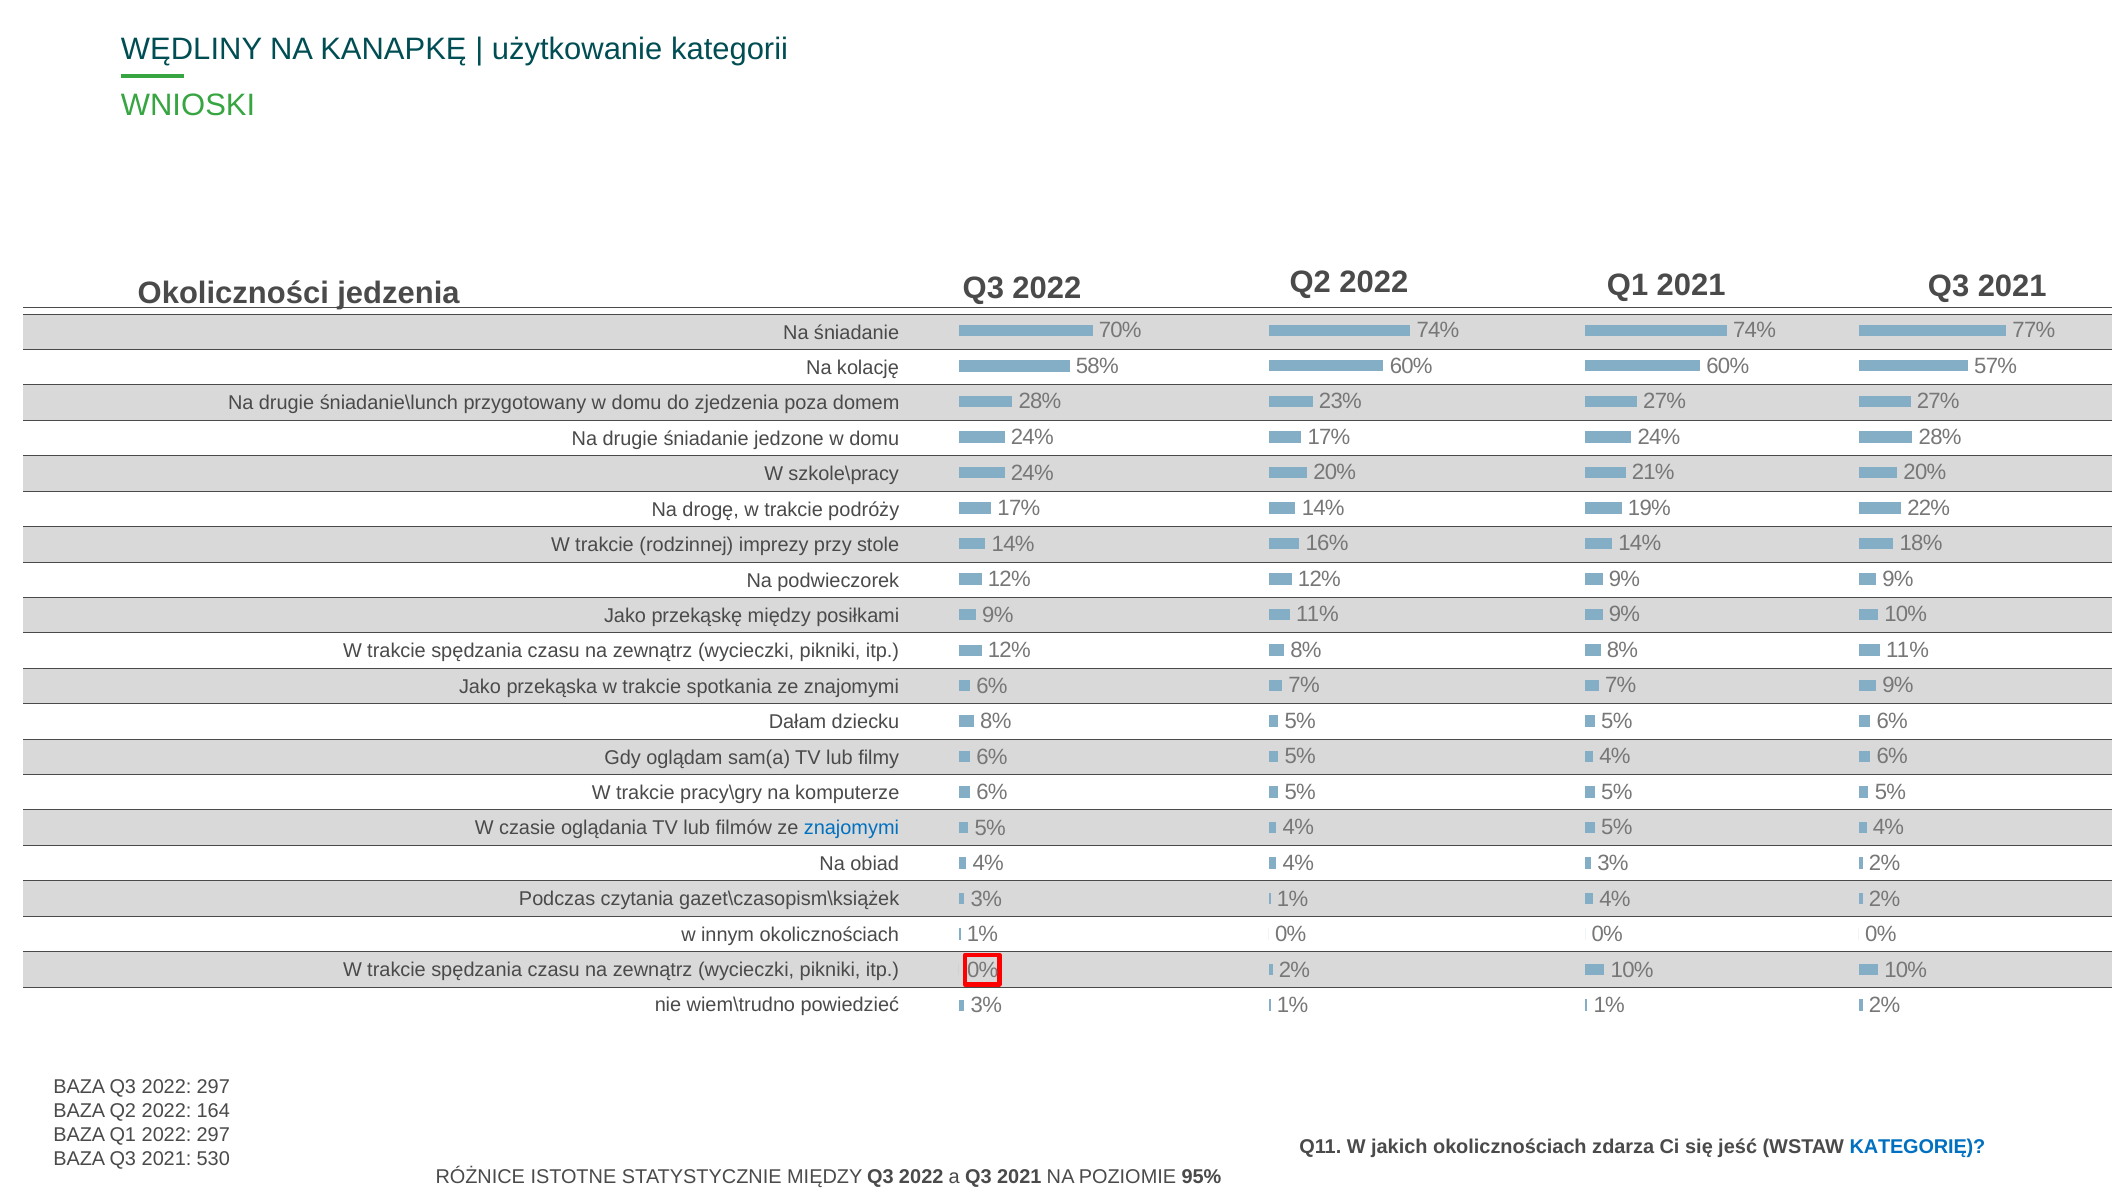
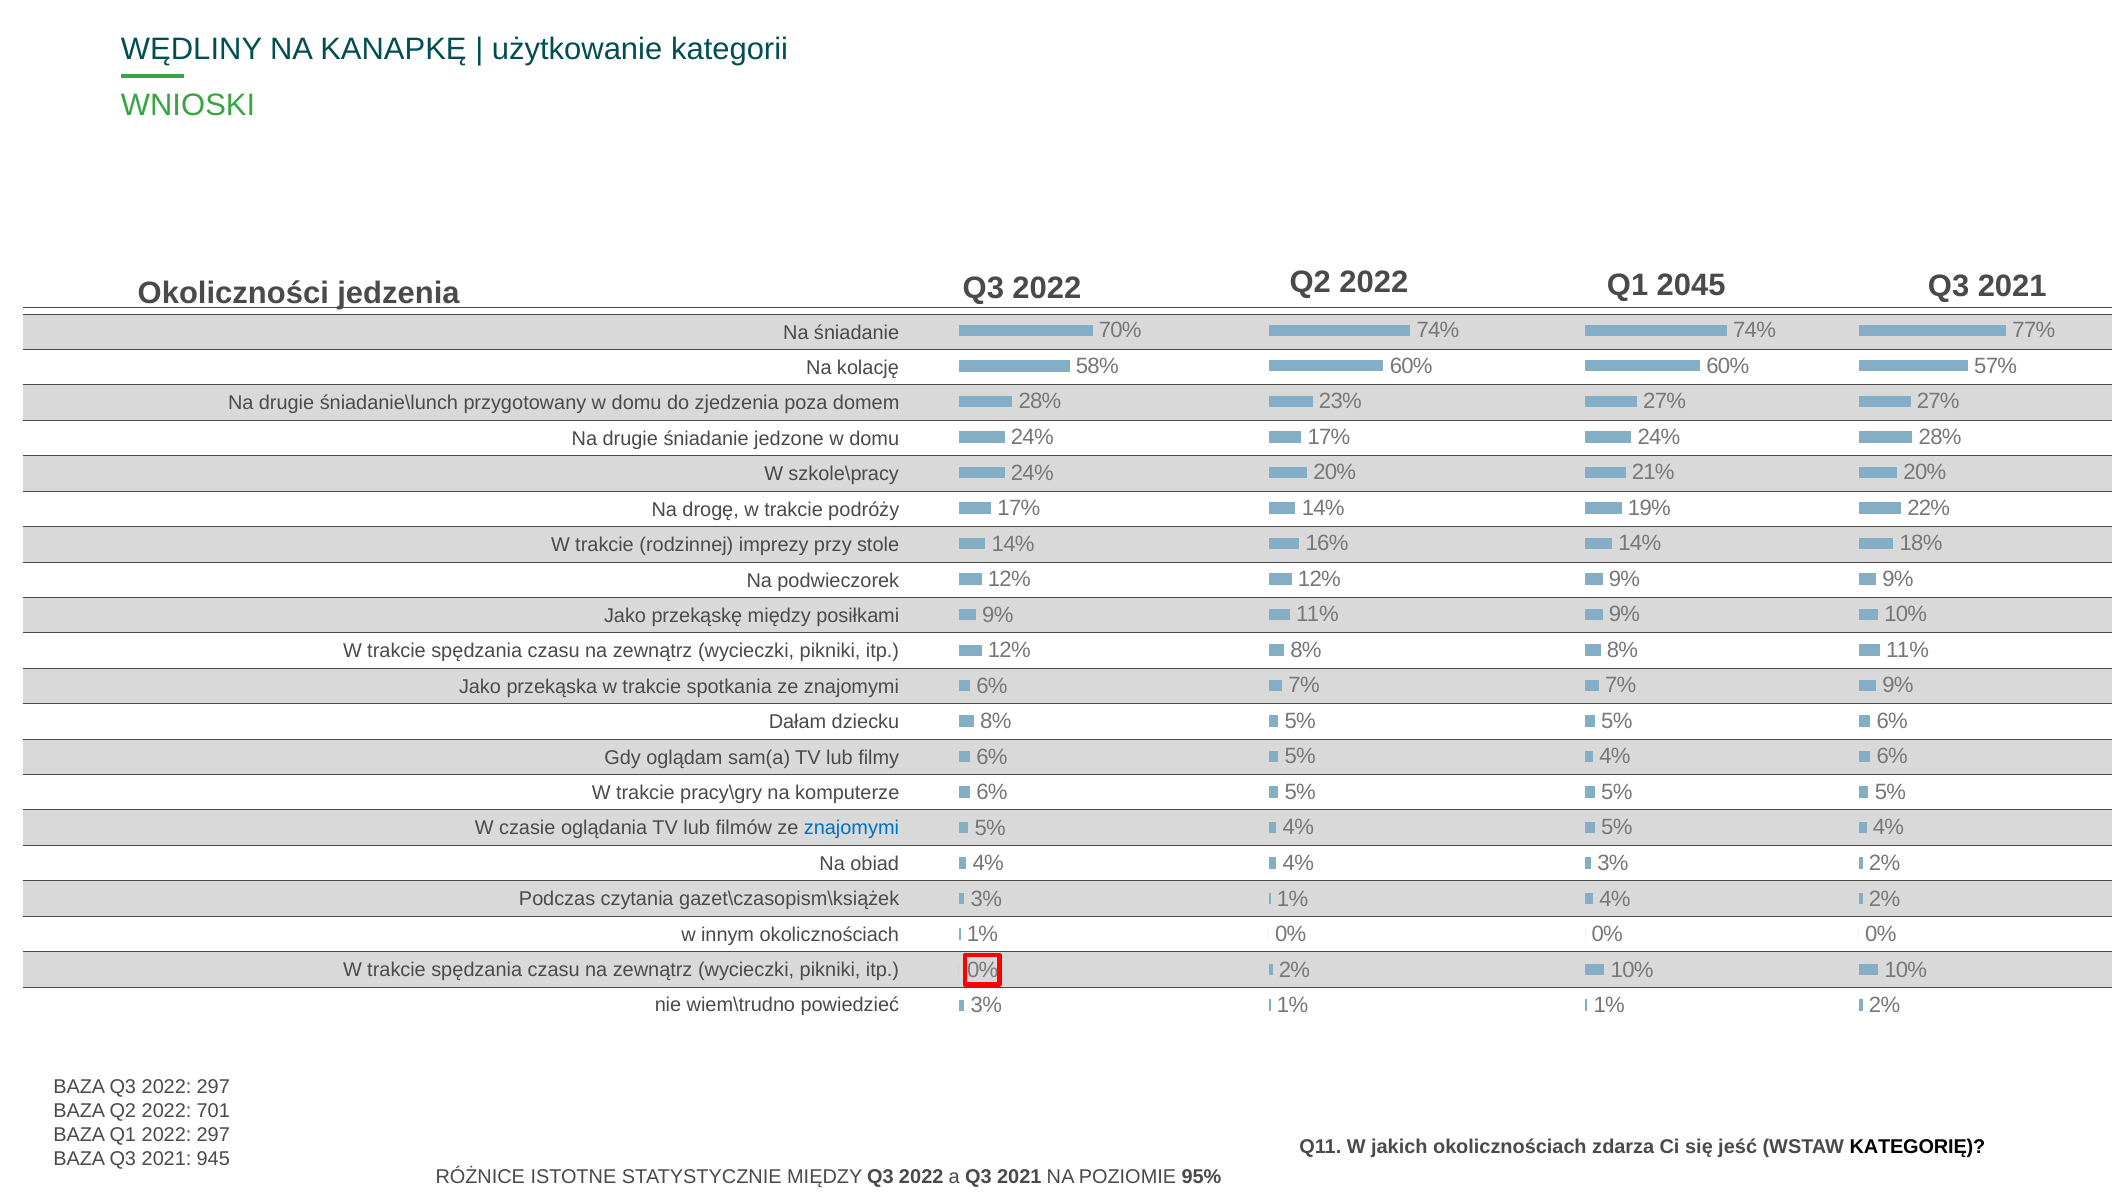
Q1 2021: 2021 -> 2045
164: 164 -> 701
KATEGORIĘ colour: blue -> black
530: 530 -> 945
